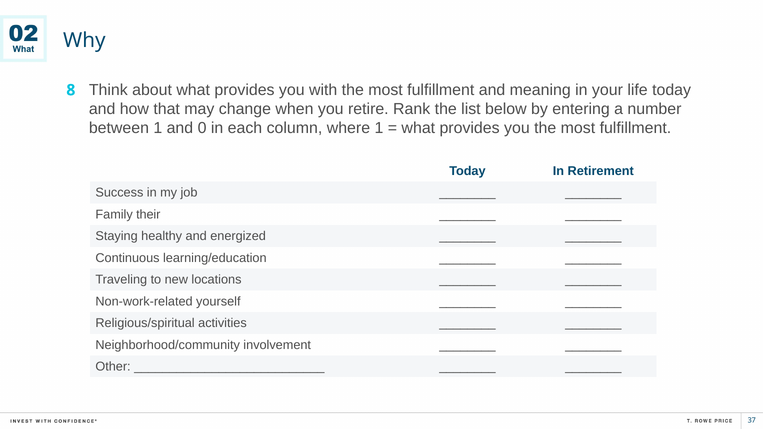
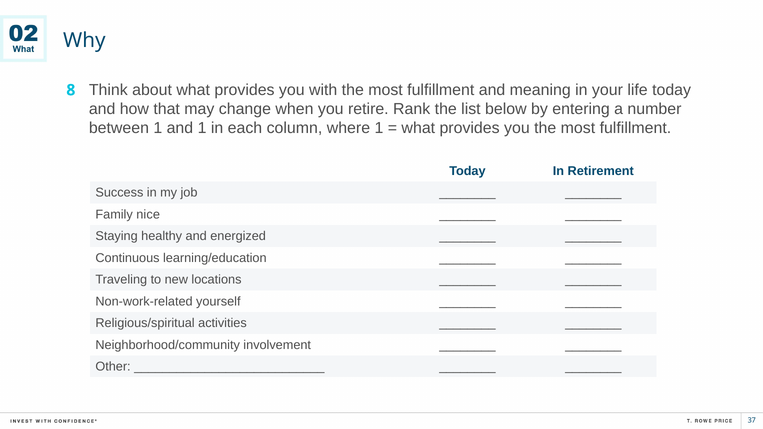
and 0: 0 -> 1
their: their -> nice
